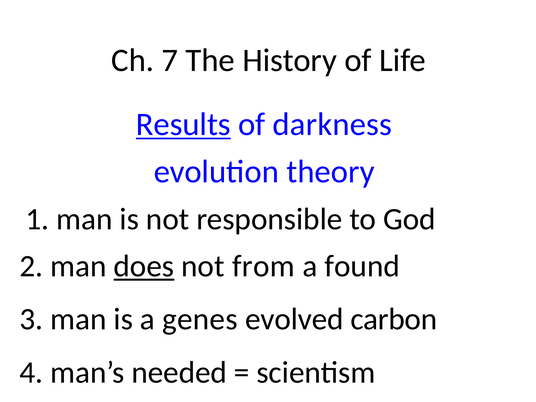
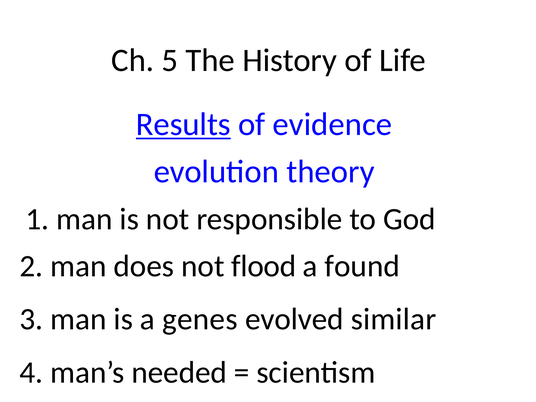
7: 7 -> 5
darkness: darkness -> evidence
does underline: present -> none
from: from -> flood
carbon: carbon -> similar
